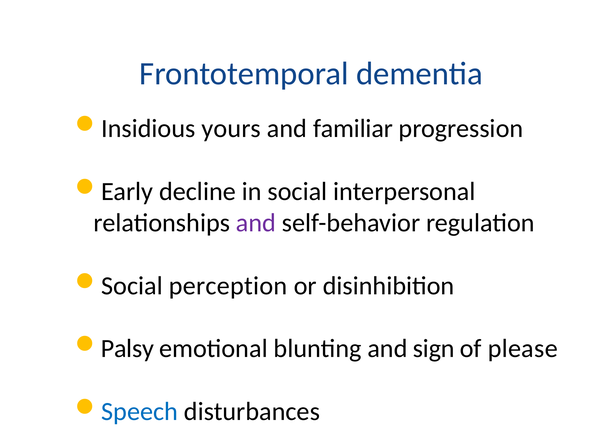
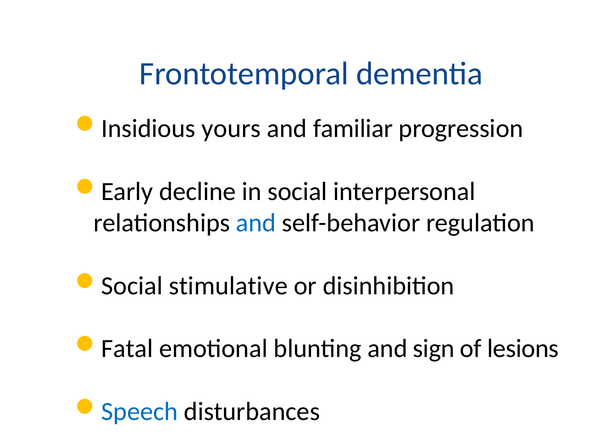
and at (256, 223) colour: purple -> blue
perception: perception -> stimulative
Palsy: Palsy -> Fatal
please: please -> lesions
